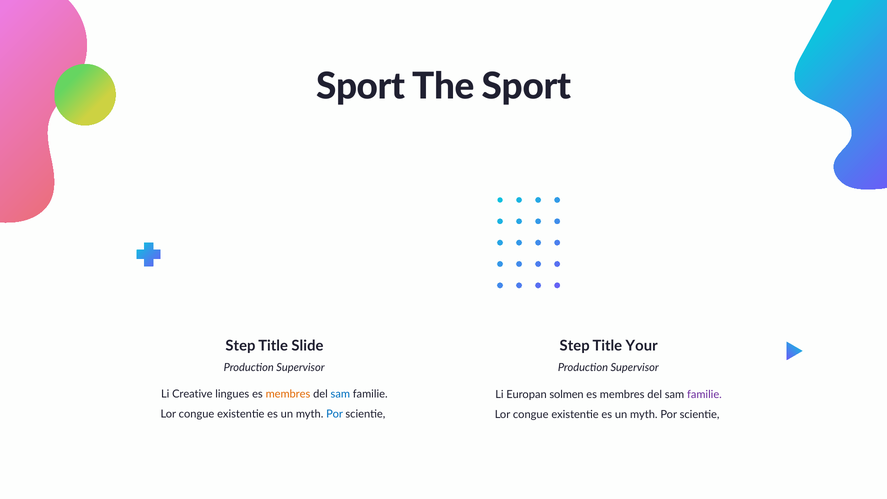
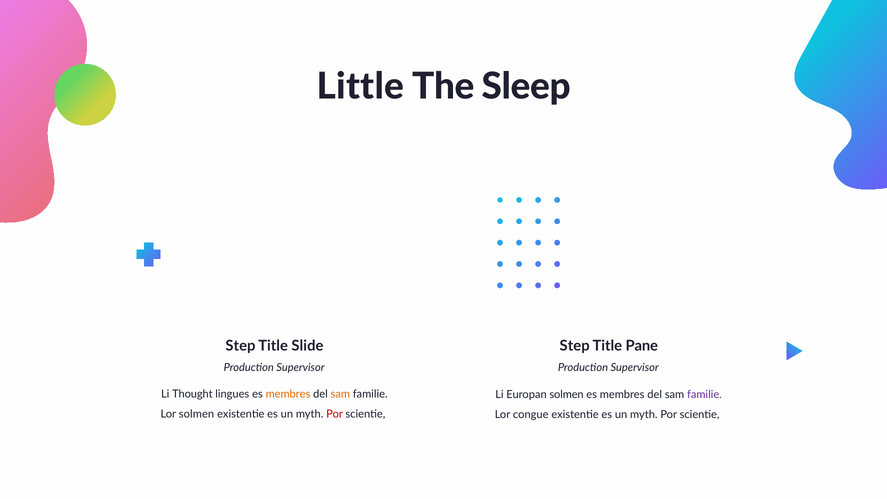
Sport at (361, 87): Sport -> Little
The Sport: Sport -> Sleep
Your: Your -> Pane
Creative: Creative -> Thought
sam at (340, 394) colour: blue -> orange
congue at (197, 414): congue -> solmen
Por at (335, 414) colour: blue -> red
